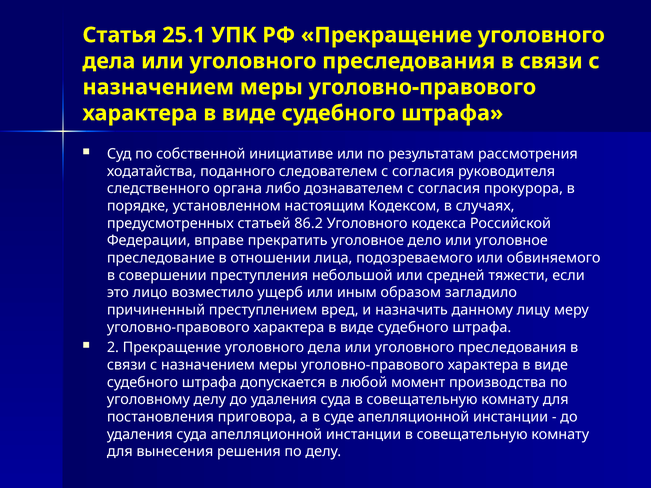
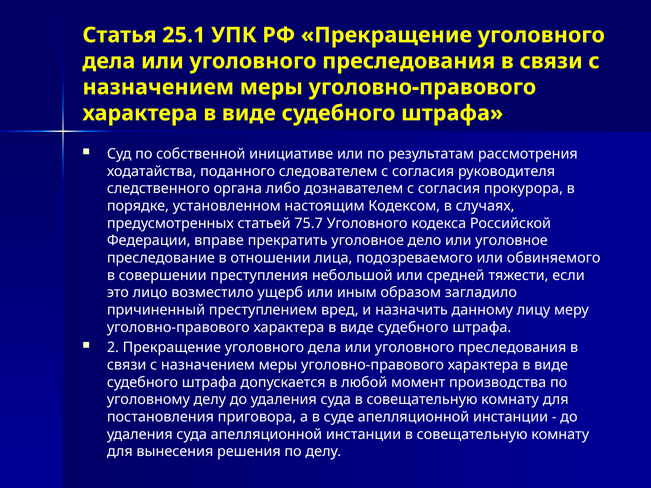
86.2: 86.2 -> 75.7
